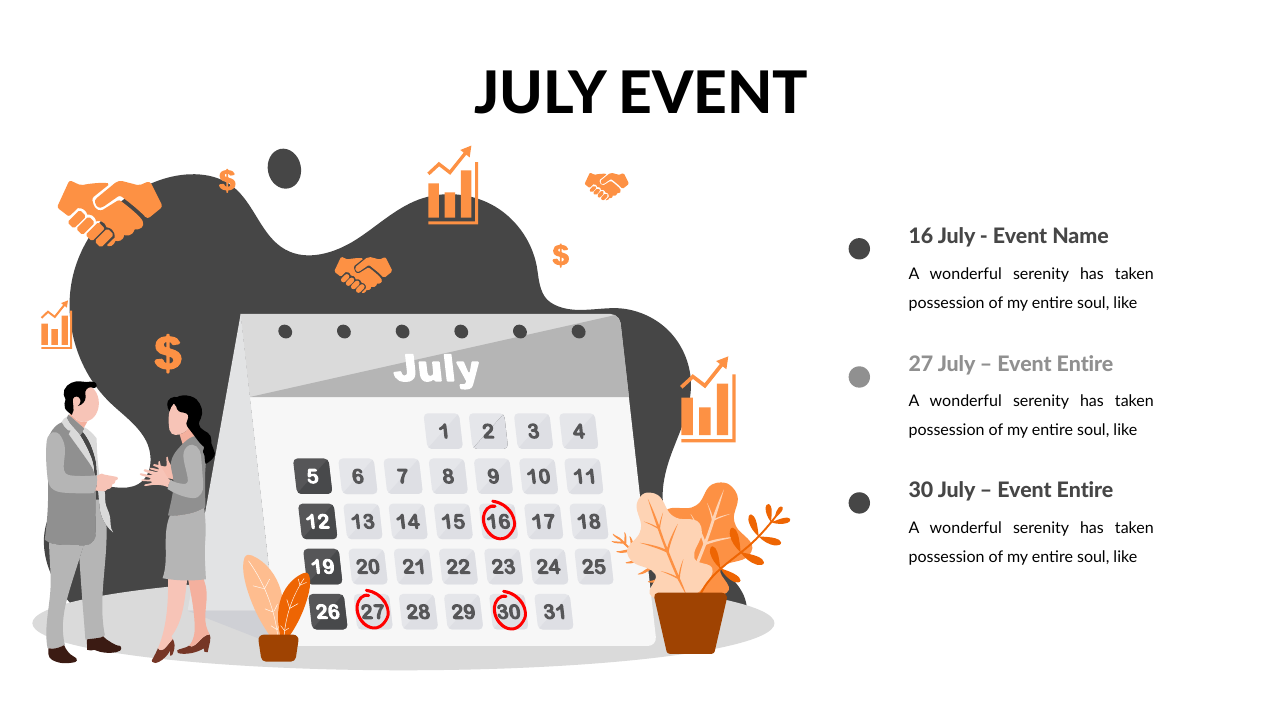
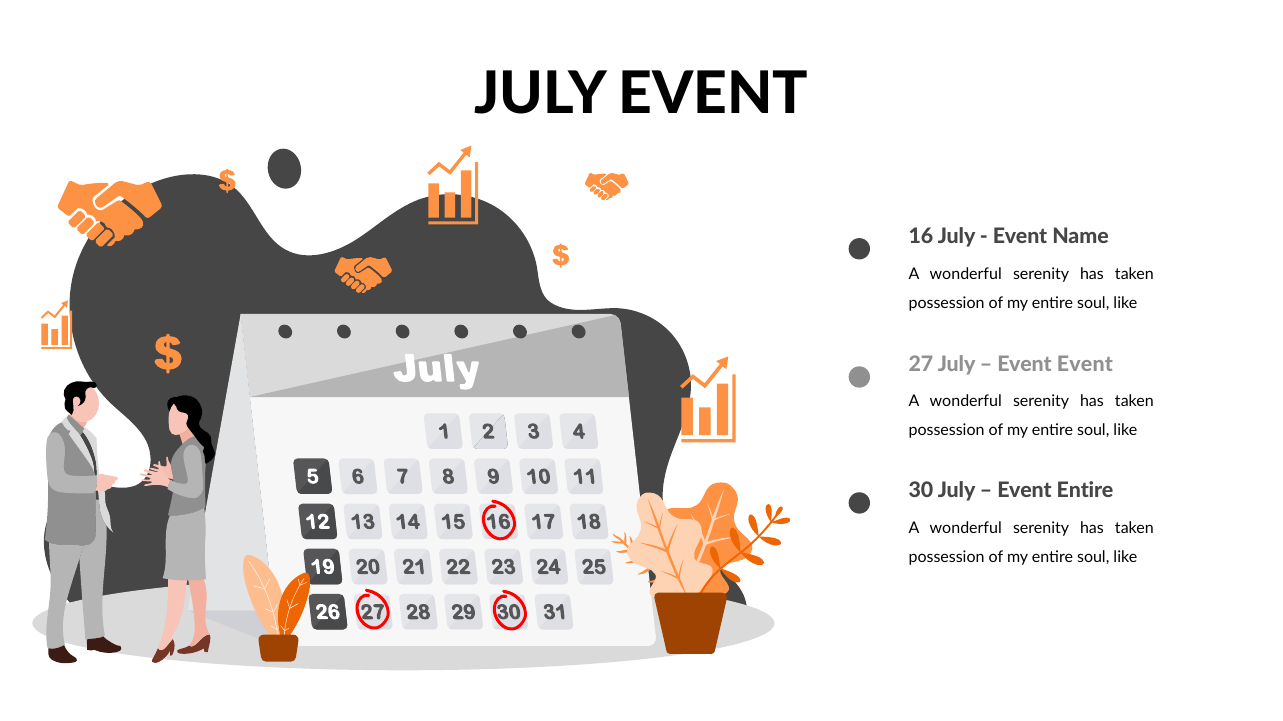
Entire at (1085, 365): Entire -> Event
